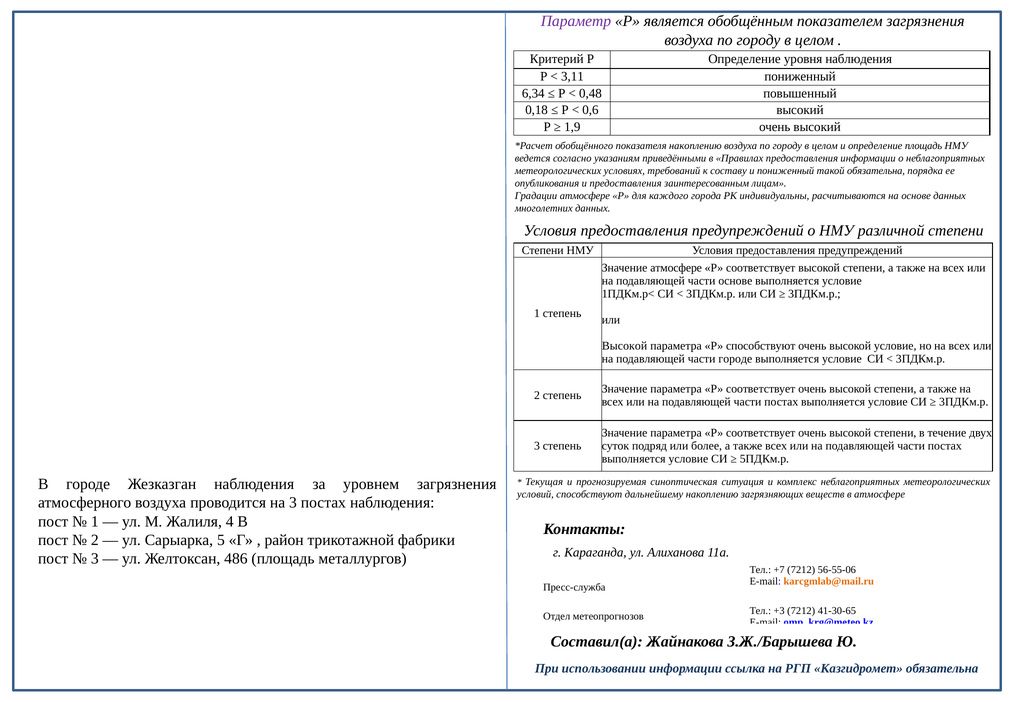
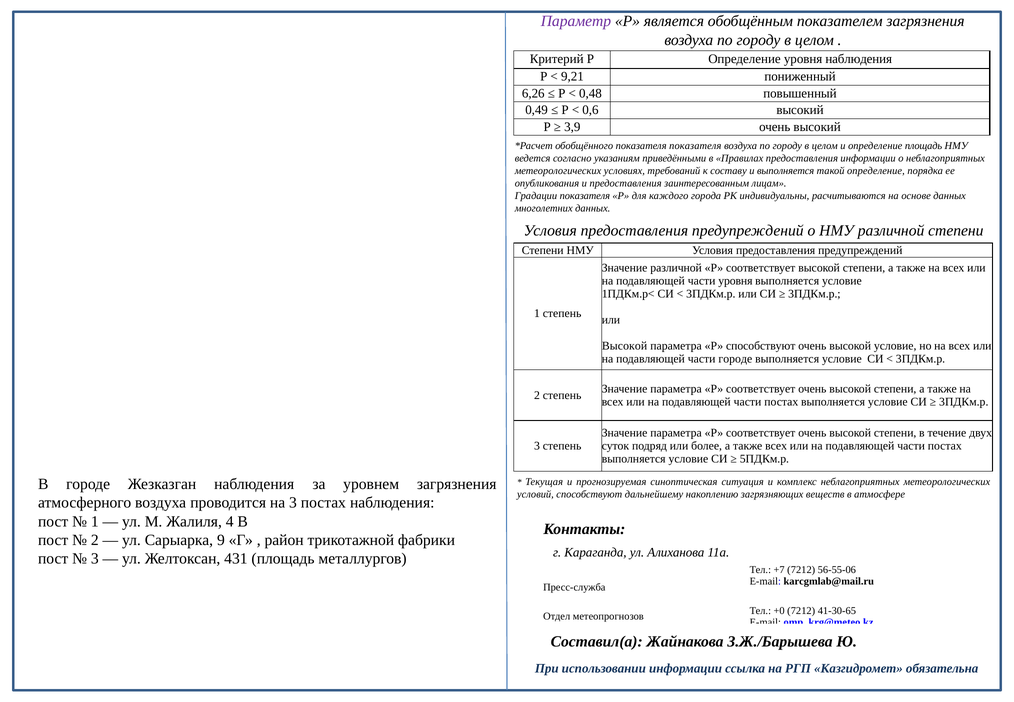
3,11: 3,11 -> 9,21
6,34: 6,34 -> 6,26
0,18: 0,18 -> 0,49
1,9: 1,9 -> 3,9
показателя накоплению: накоплению -> показателя
и пониженный: пониженный -> выполняется
такой обязательна: обязательна -> определение
Градации атмосфере: атмосфере -> показателя
Значение атмосфере: атмосфере -> различной
части основе: основе -> уровня
5: 5 -> 9
486: 486 -> 431
karcgmlab@mail.ru colour: orange -> black
+3: +3 -> +0
